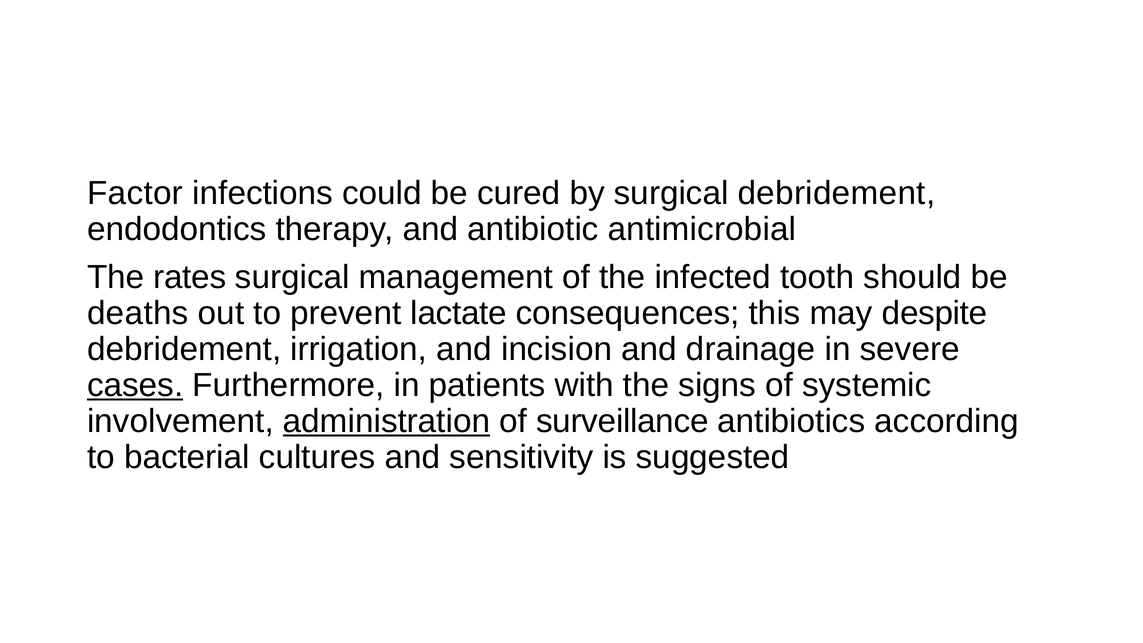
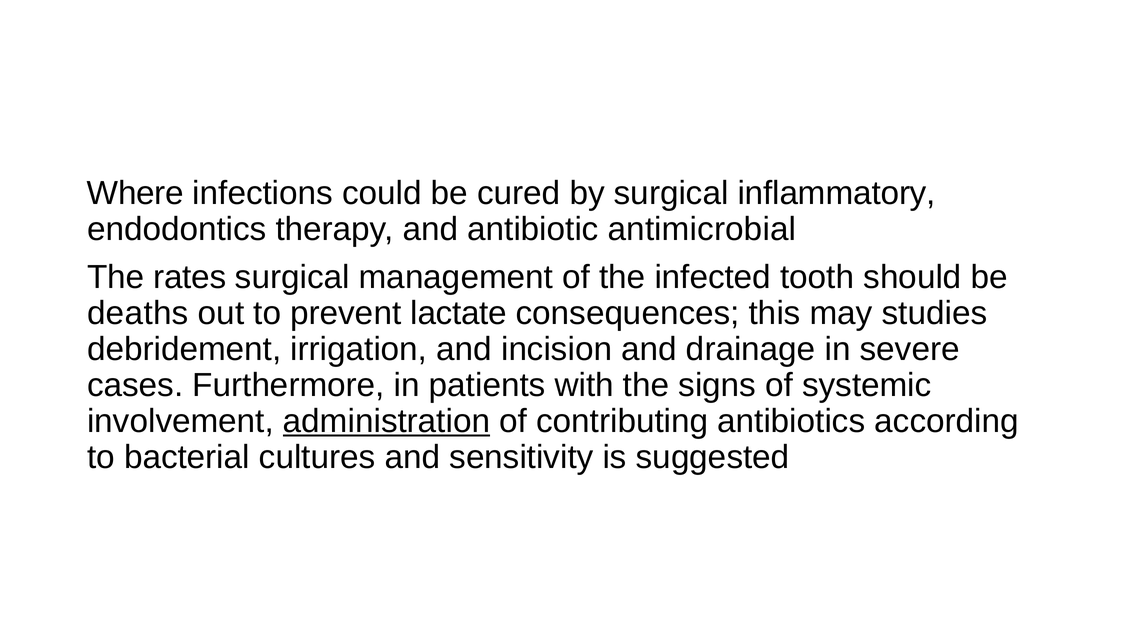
Factor: Factor -> Where
surgical debridement: debridement -> inflammatory
despite: despite -> studies
cases underline: present -> none
surveillance: surveillance -> contributing
